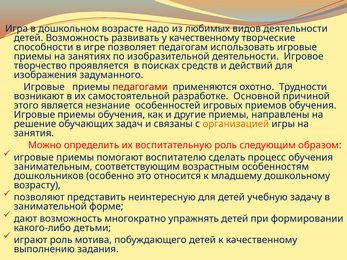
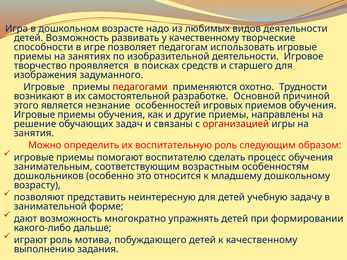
действий: действий -> старшего
организацией colour: orange -> red
детьми: детьми -> дальше
